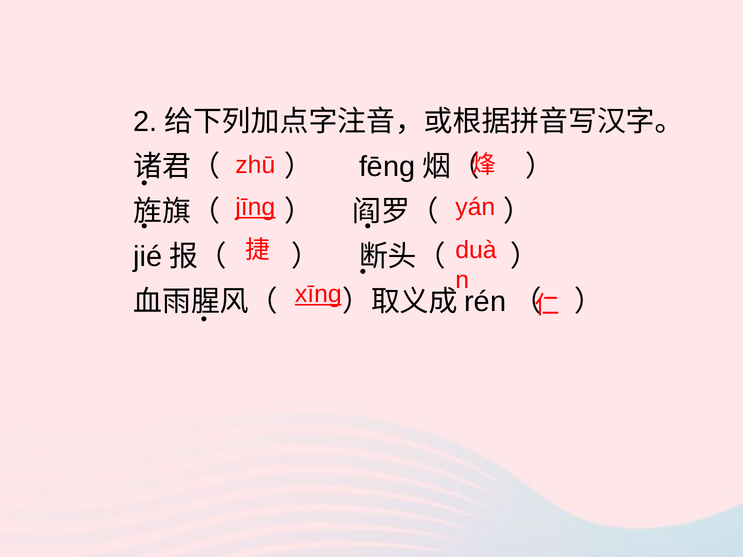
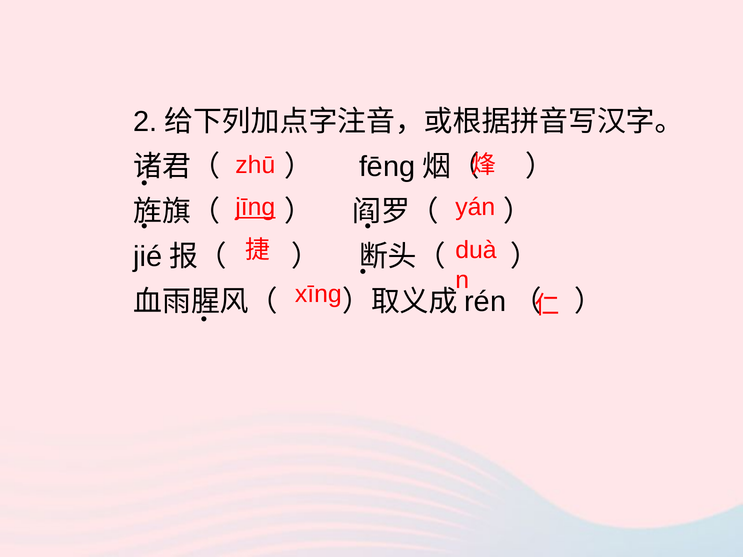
xīnɡ underline: present -> none
